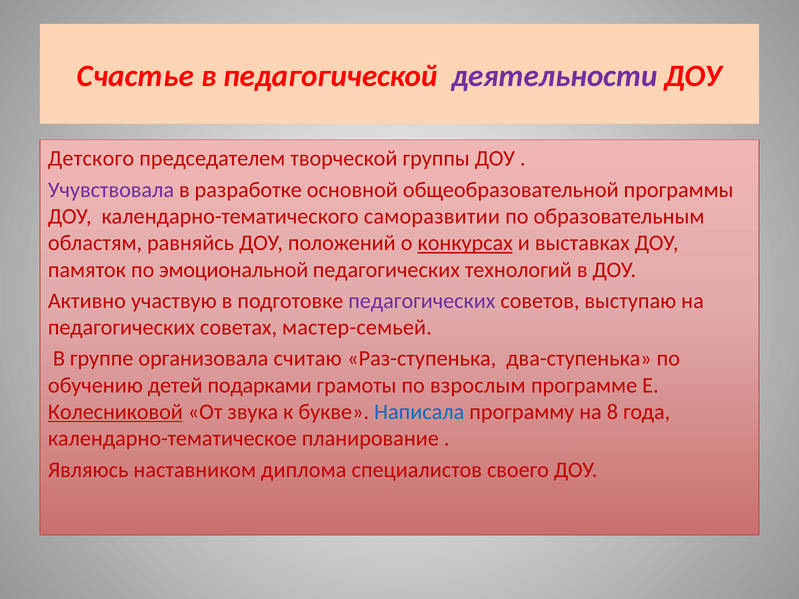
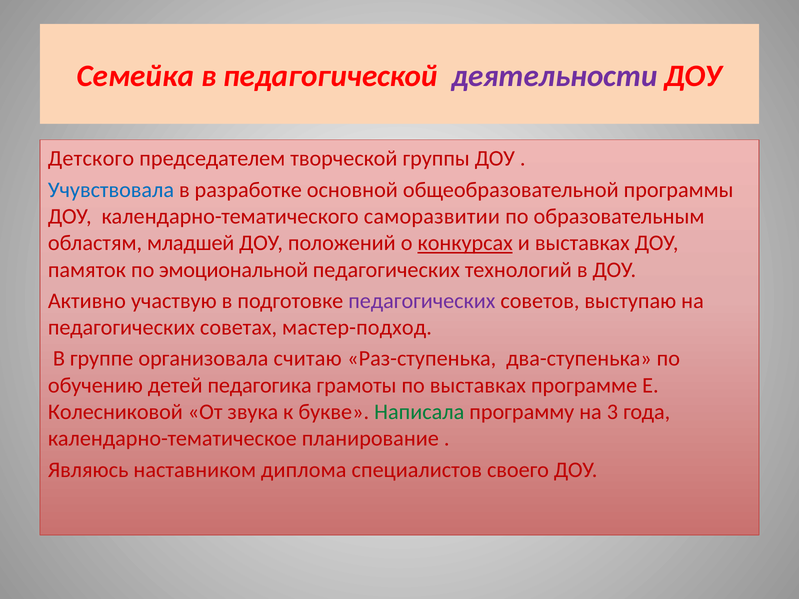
Счастье: Счастье -> Семейка
Учувствовала colour: purple -> blue
равняйсь: равняйсь -> младшей
мастер-семьей: мастер-семьей -> мастер-подход
подарками: подарками -> педагогика
по взрослым: взрослым -> выставках
Колесниковой underline: present -> none
Написала colour: blue -> green
8: 8 -> 3
